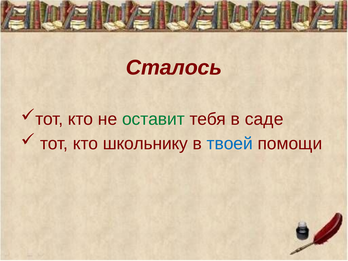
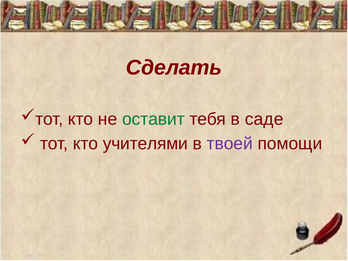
Сталось: Сталось -> Сделать
школьнику: школьнику -> учителями
твоей colour: blue -> purple
